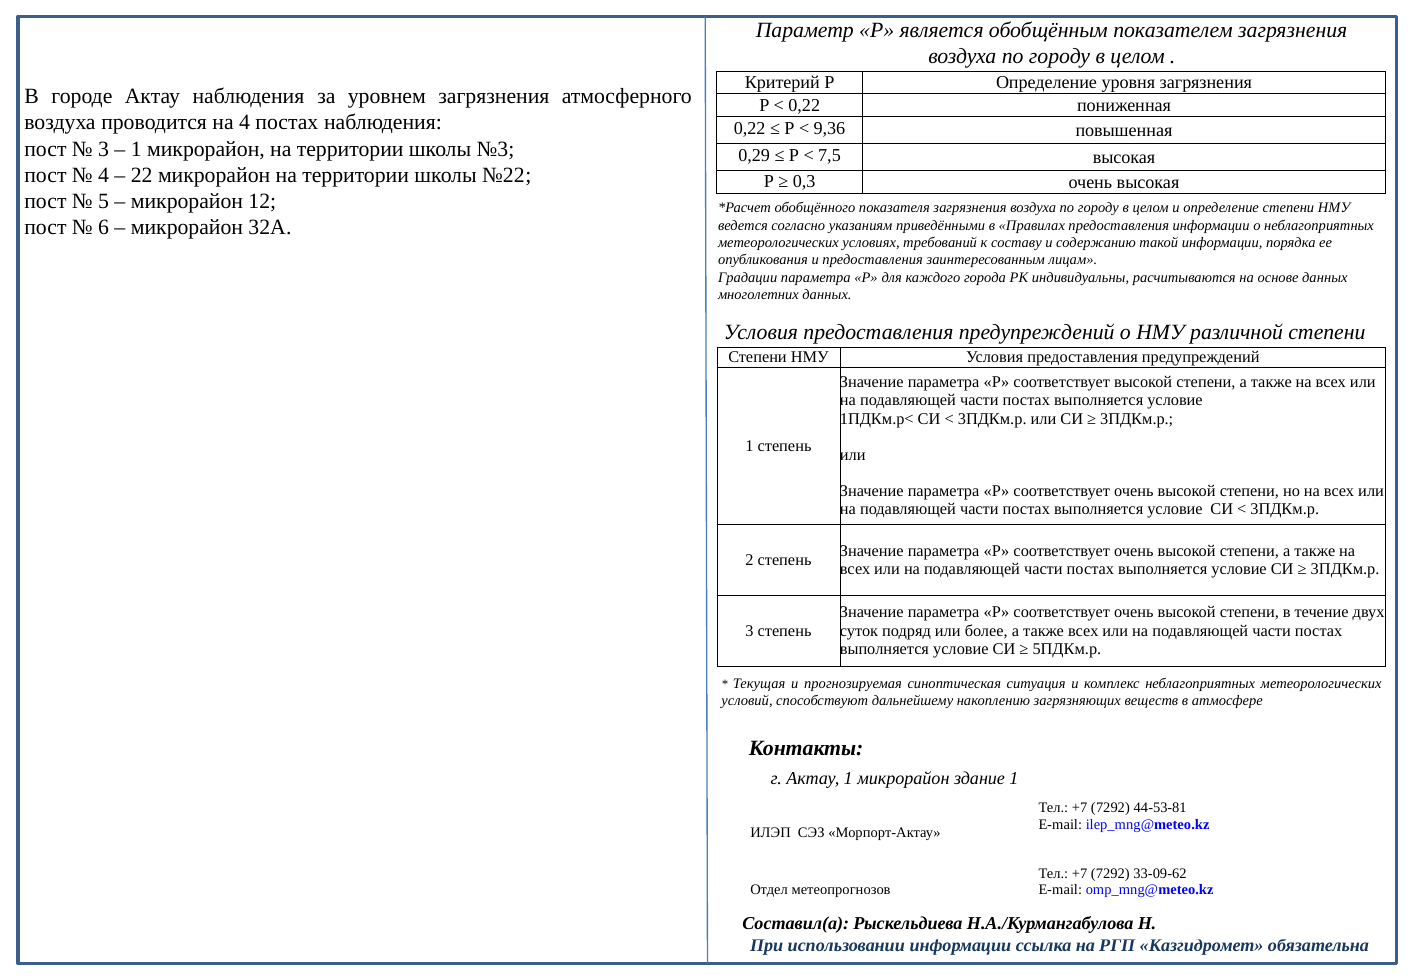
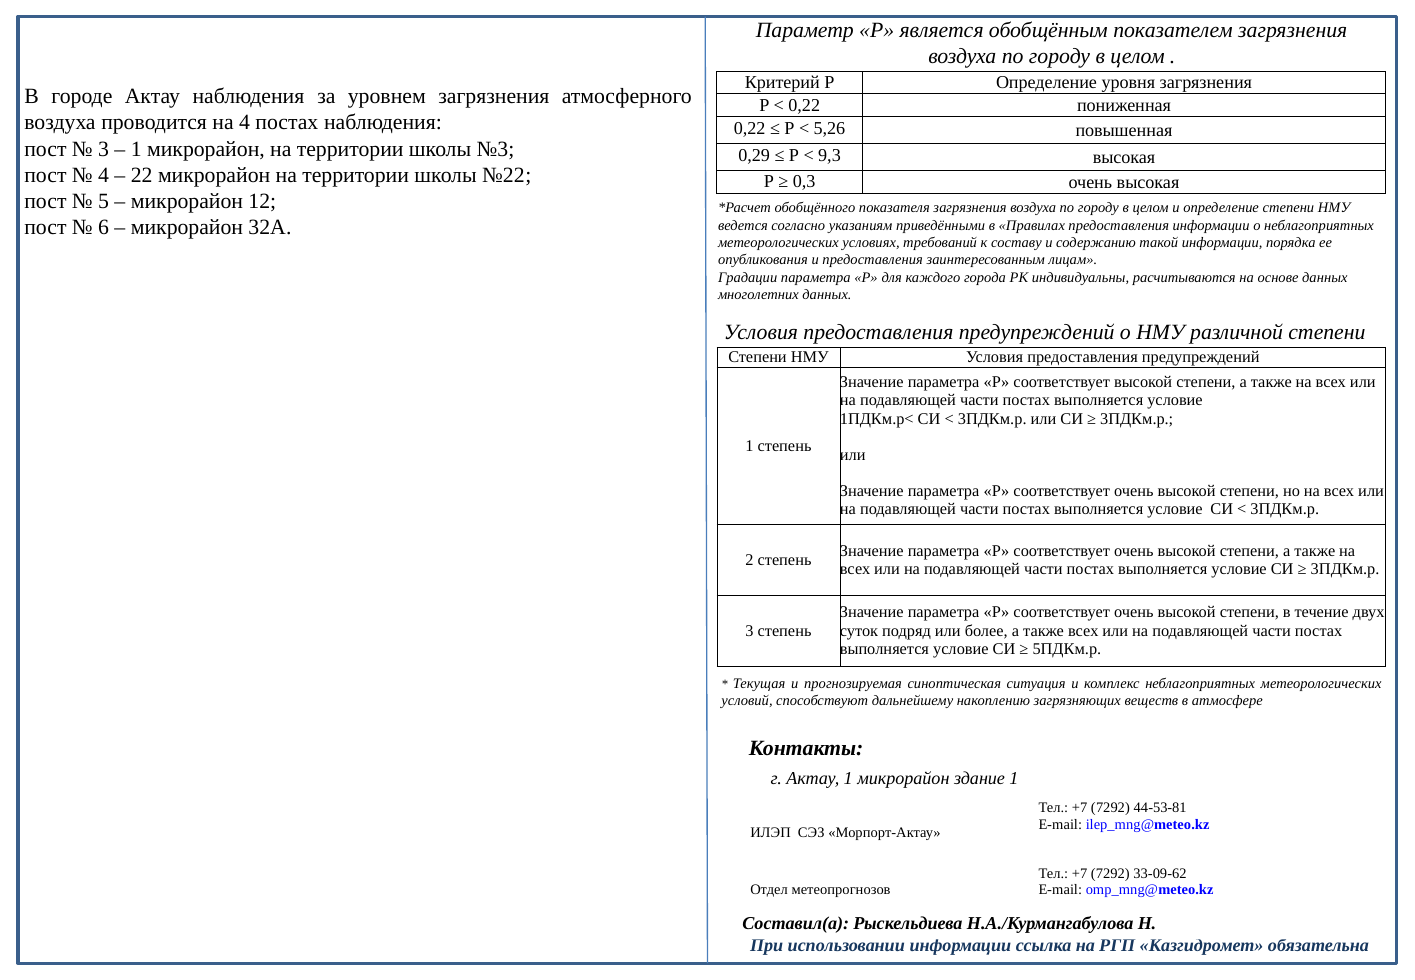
9,36: 9,36 -> 5,26
7,5: 7,5 -> 9,3
